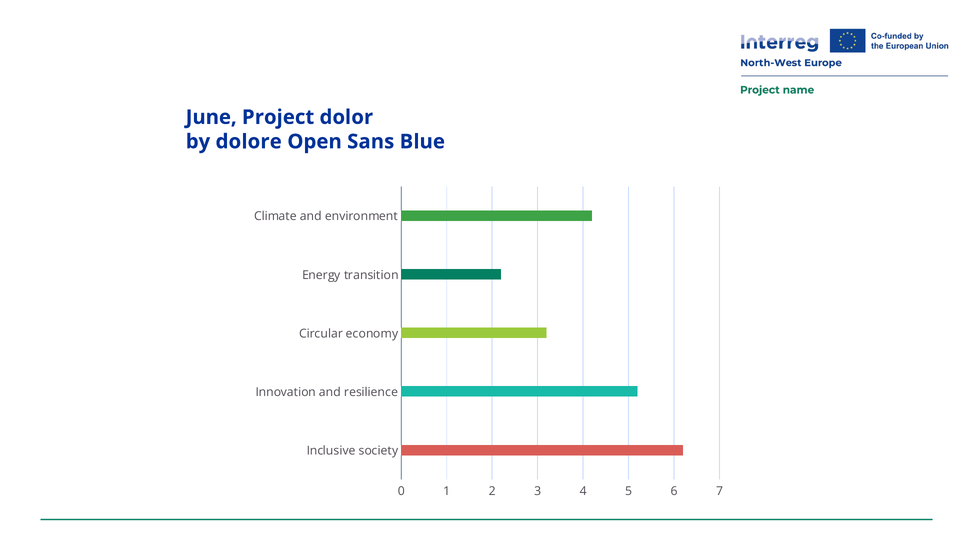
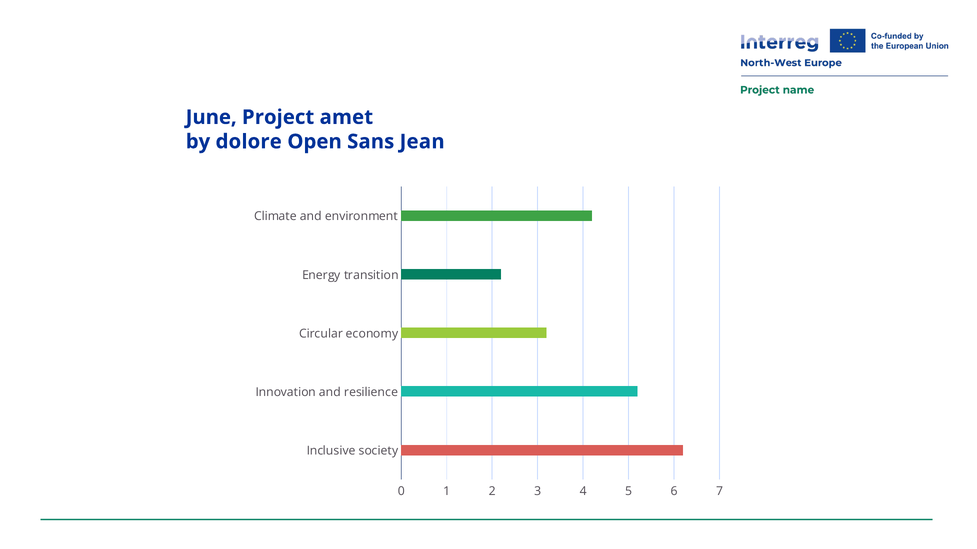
dolor: dolor -> amet
Blue: Blue -> Jean
